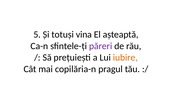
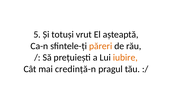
vina: vina -> vrut
păreri colour: purple -> orange
copilăria-n: copilăria-n -> credință-n
